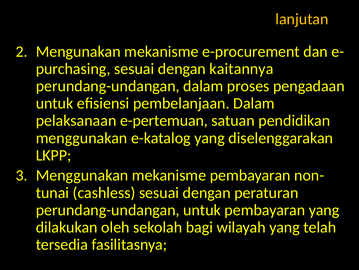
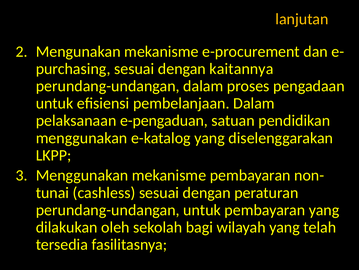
e-pertemuan: e-pertemuan -> e-pengaduan
